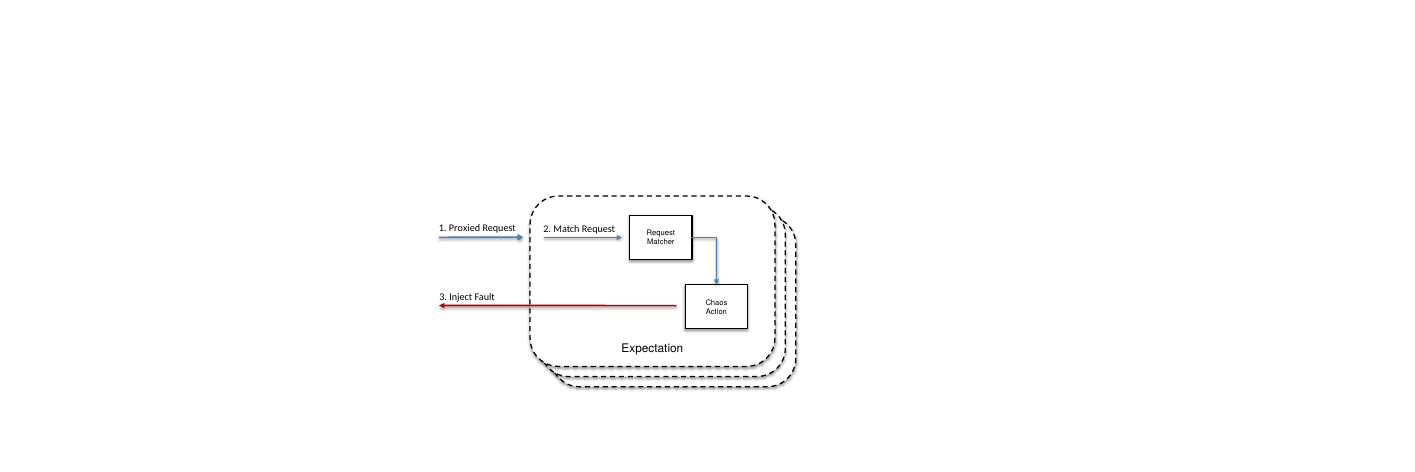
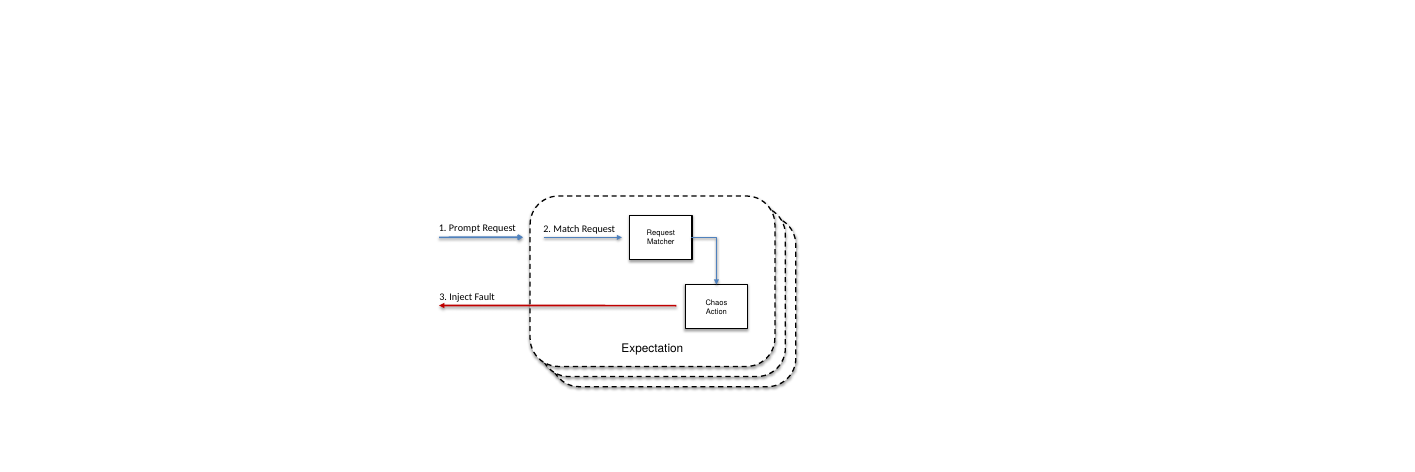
Proxied: Proxied -> Prompt
